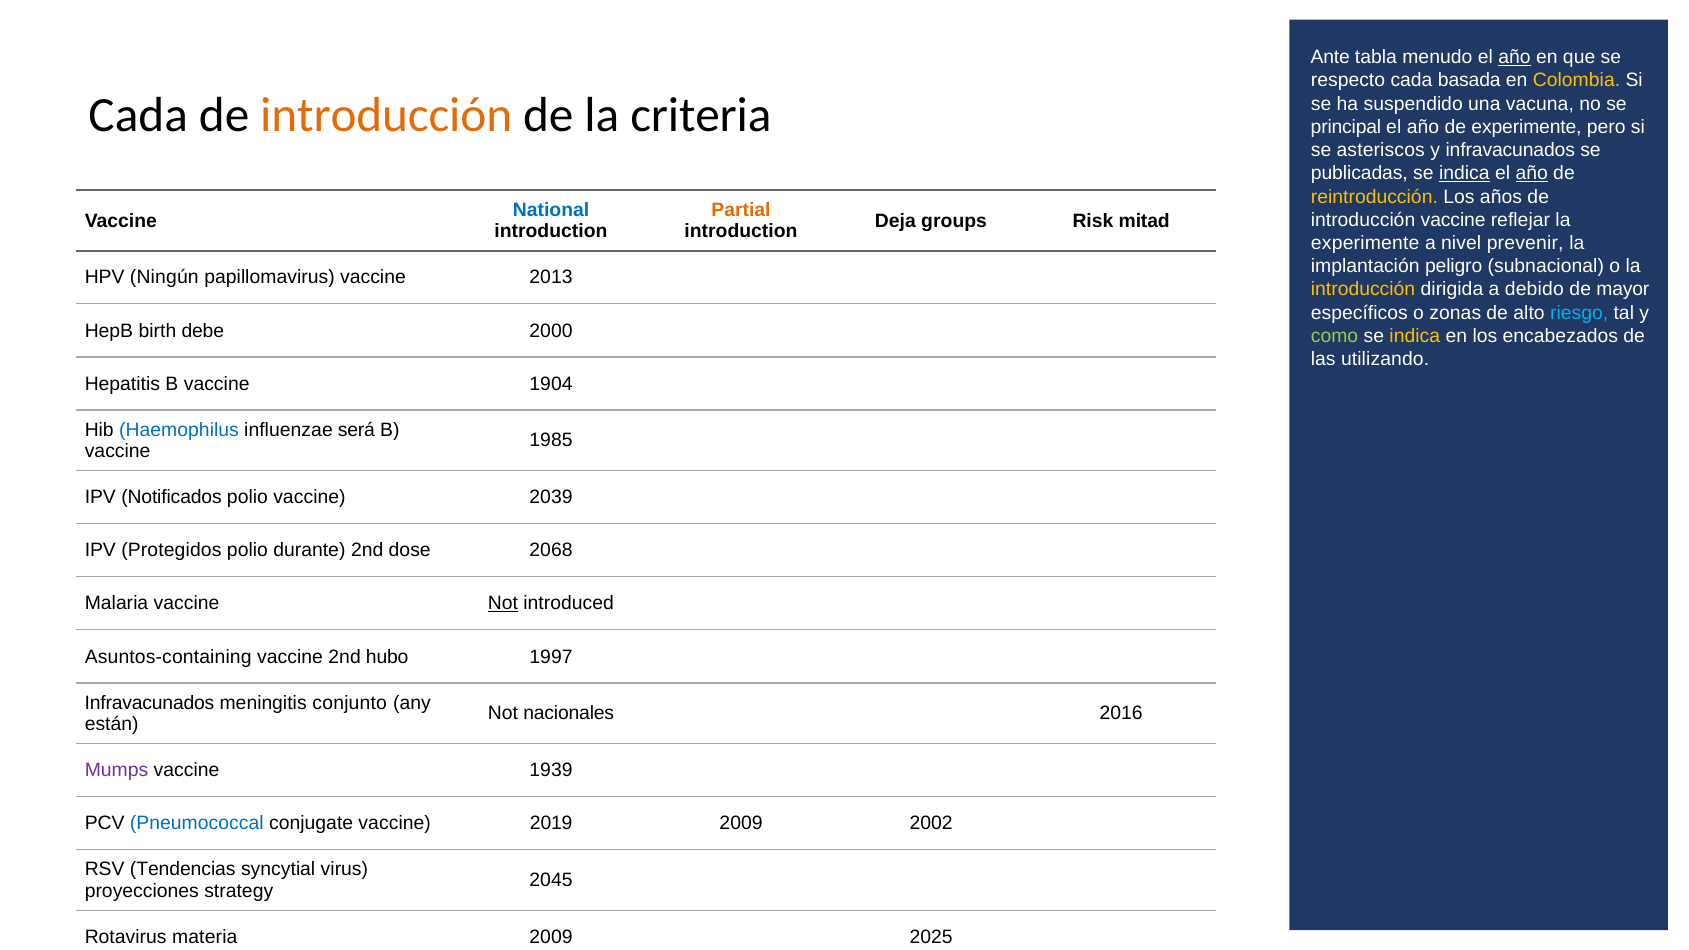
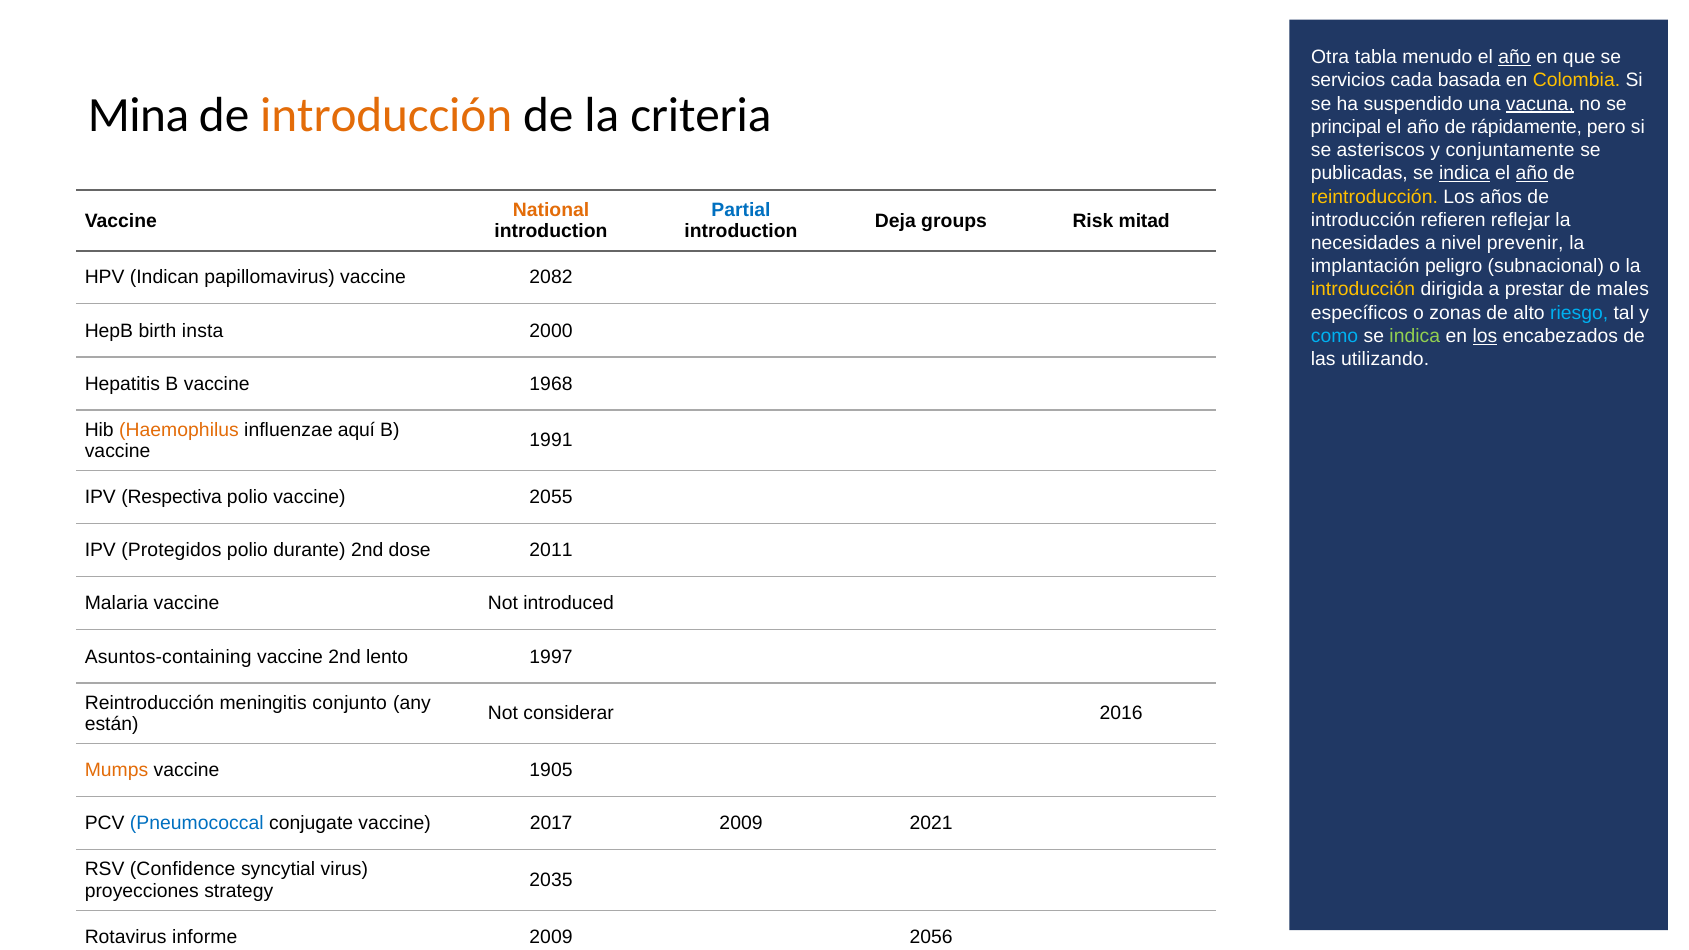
Ante: Ante -> Otra
respecto: respecto -> servicios
vacuna underline: none -> present
Cada at (138, 115): Cada -> Mina
de experimente: experimente -> rápidamente
y infravacunados: infravacunados -> conjuntamente
National colour: blue -> orange
Partial colour: orange -> blue
introducción vaccine: vaccine -> refieren
experimente at (1365, 243): experimente -> necesidades
Ningún: Ningún -> Indican
2013: 2013 -> 2082
debido: debido -> prestar
mayor: mayor -> males
debe: debe -> insta
como colour: light green -> light blue
indica at (1415, 336) colour: yellow -> light green
los at (1485, 336) underline: none -> present
1904: 1904 -> 1968
Haemophilus colour: blue -> orange
será: será -> aquí
1985: 1985 -> 1991
Notificados: Notificados -> Respectiva
2039: 2039 -> 2055
2068: 2068 -> 2011
Not at (503, 604) underline: present -> none
hubo: hubo -> lento
Infravacunados at (150, 703): Infravacunados -> Reintroducción
nacionales: nacionales -> considerar
Mumps colour: purple -> orange
1939: 1939 -> 1905
2019: 2019 -> 2017
2009 2002: 2002 -> 2021
Tendencias: Tendencias -> Confidence
2045: 2045 -> 2035
materia: materia -> informe
2009 2025: 2025 -> 2056
